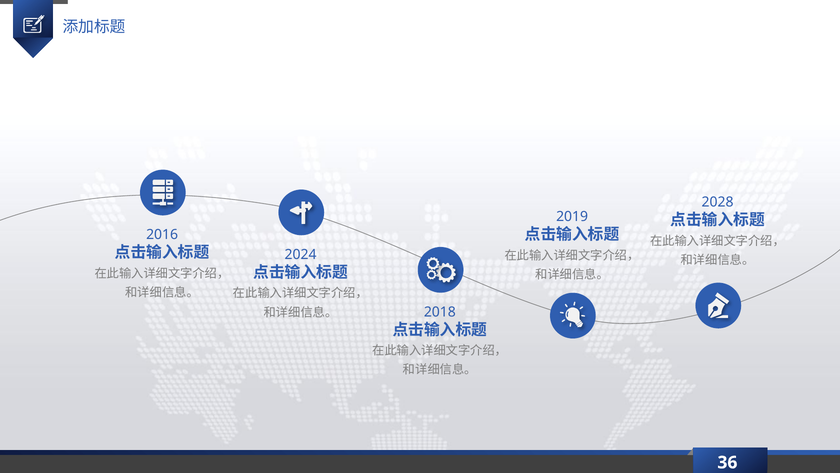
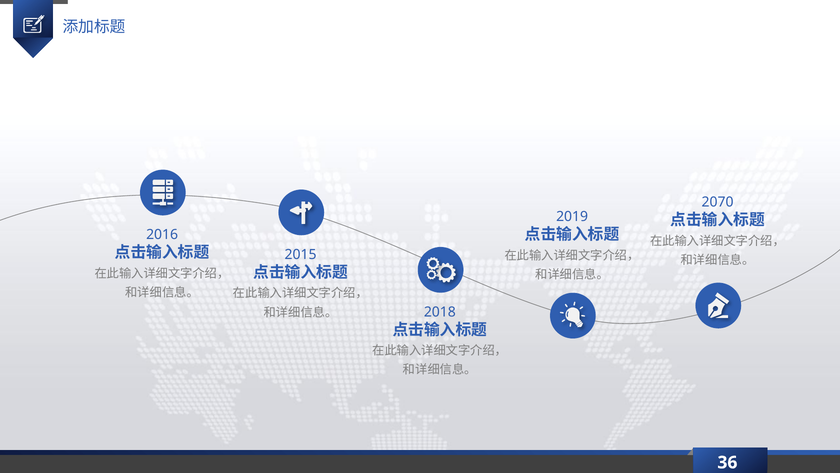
2028: 2028 -> 2070
2024: 2024 -> 2015
